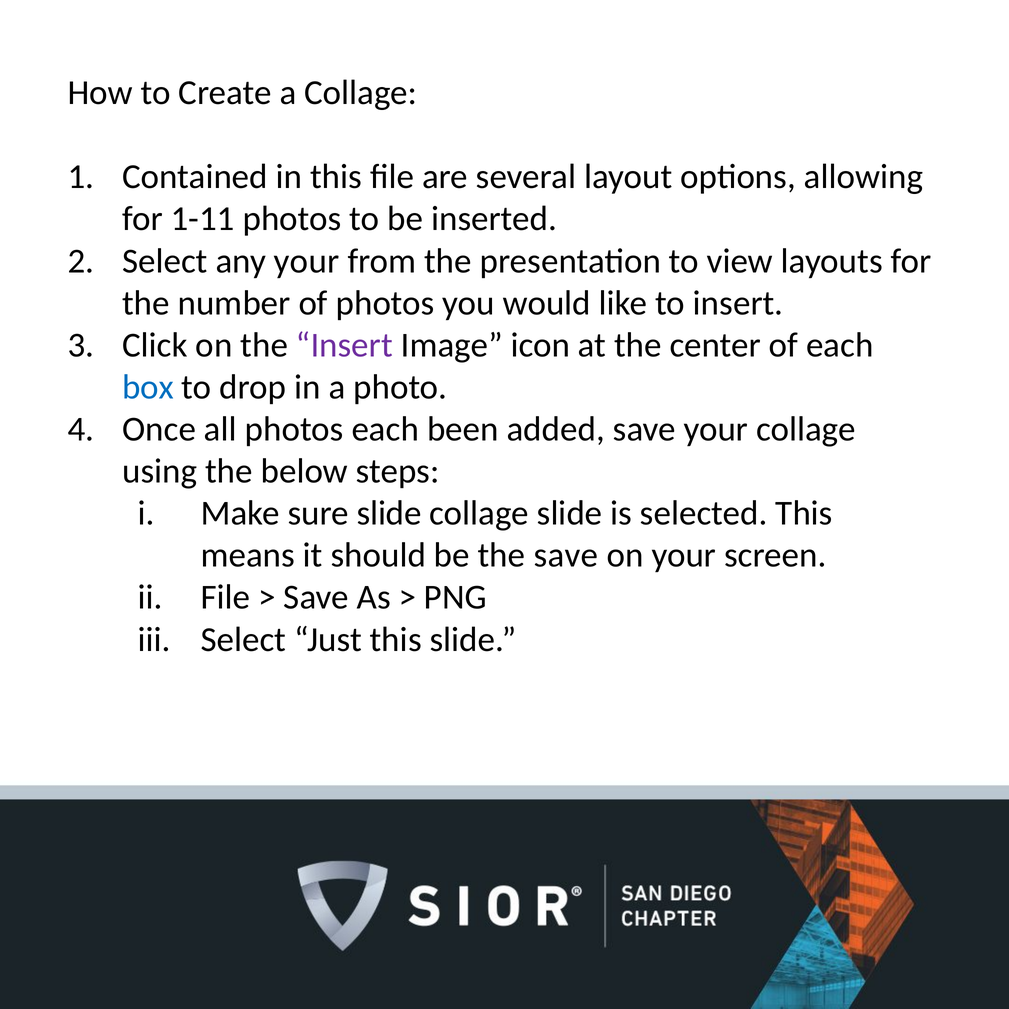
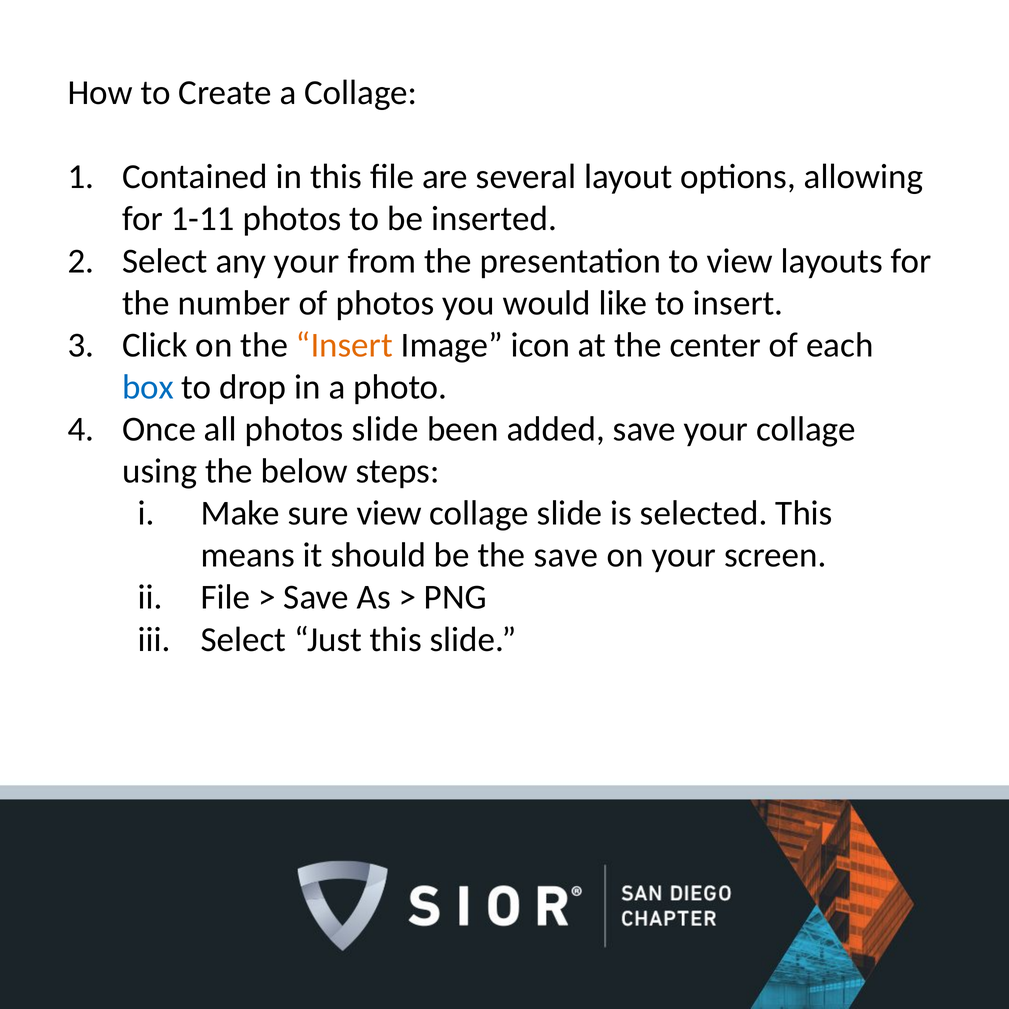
Insert at (344, 345) colour: purple -> orange
photos each: each -> slide
sure slide: slide -> view
